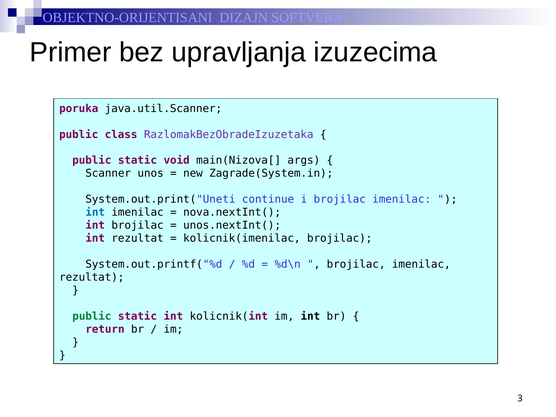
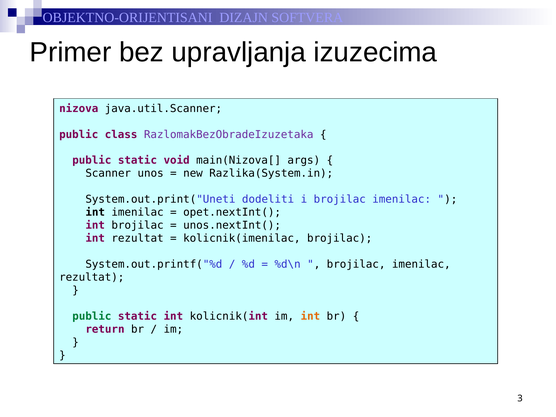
poruka: poruka -> nizova
Zagrade(System.in: Zagrade(System.in -> Razlika(System.in
continue: continue -> dodeliti
int at (95, 212) colour: blue -> black
nova.nextInt(: nova.nextInt( -> opet.nextInt(
int at (310, 316) colour: black -> orange
